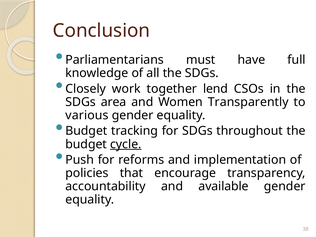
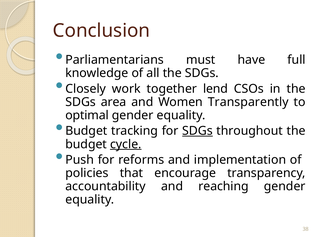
various: various -> optimal
SDGs at (197, 131) underline: none -> present
available: available -> reaching
